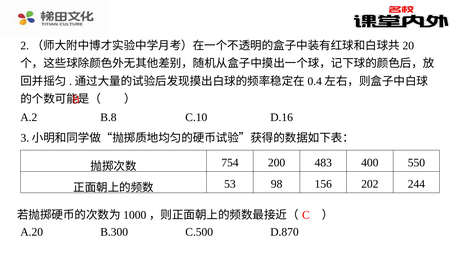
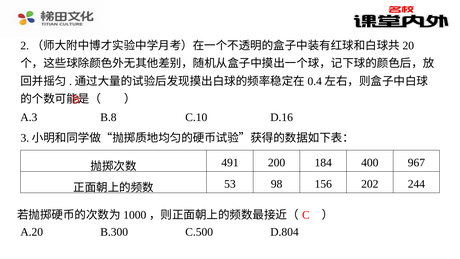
A.2: A.2 -> A.3
754: 754 -> 491
483: 483 -> 184
550: 550 -> 967
D.870: D.870 -> D.804
